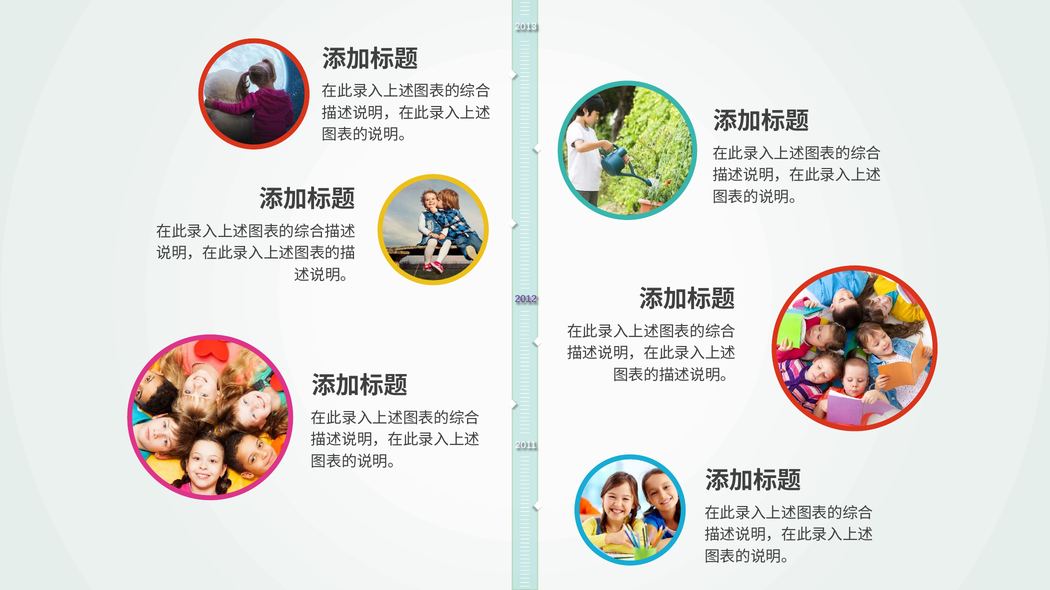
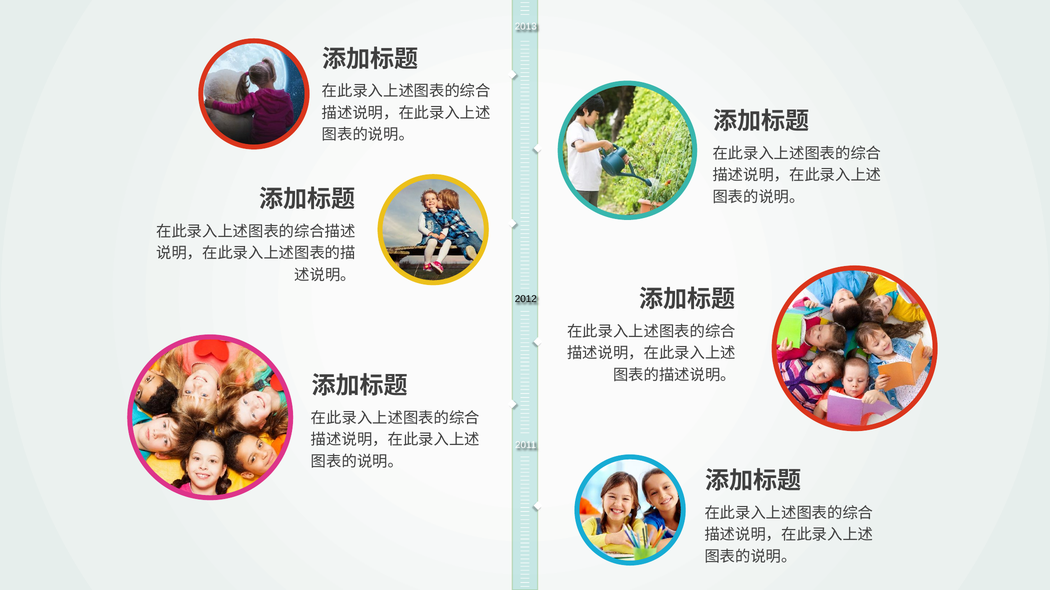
2012 colour: purple -> black
